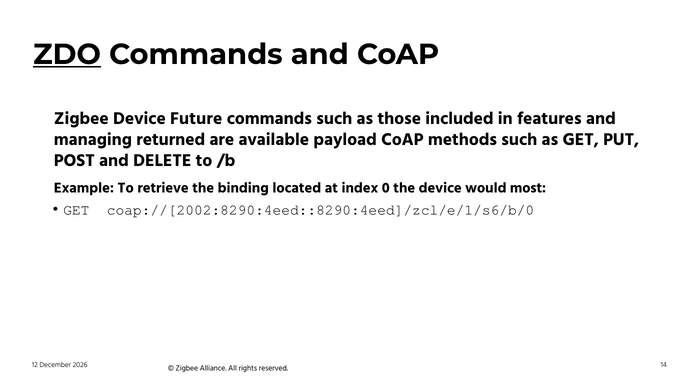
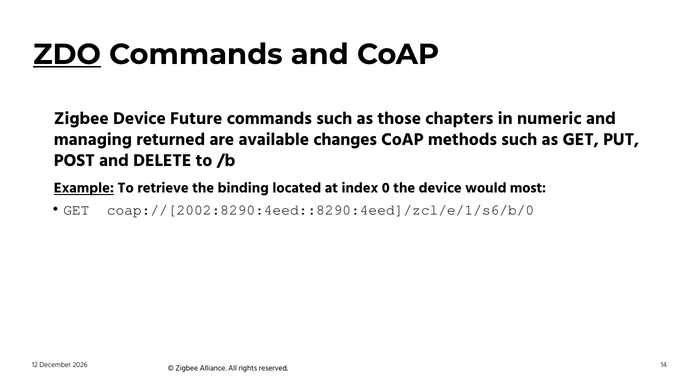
included: included -> chapters
features: features -> numeric
payload: payload -> changes
Example underline: none -> present
